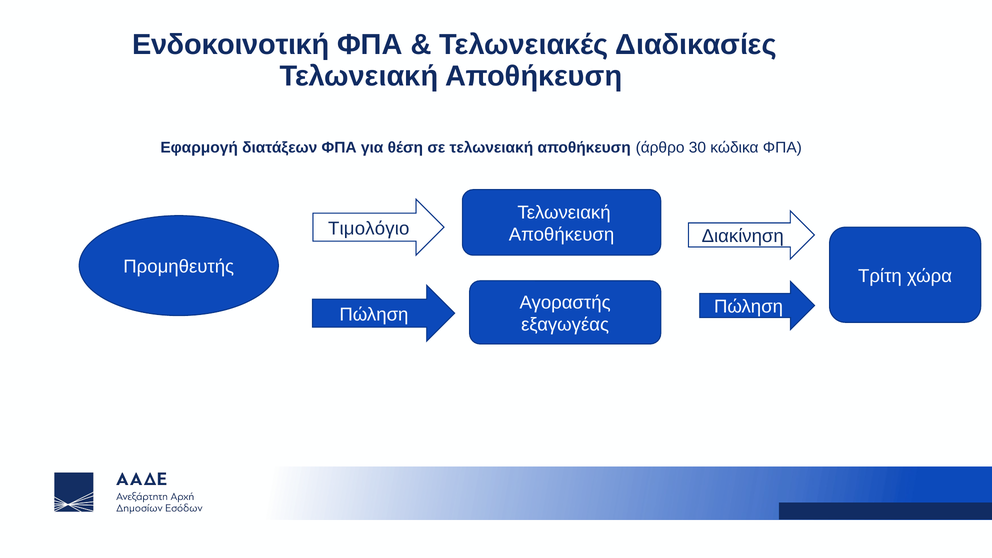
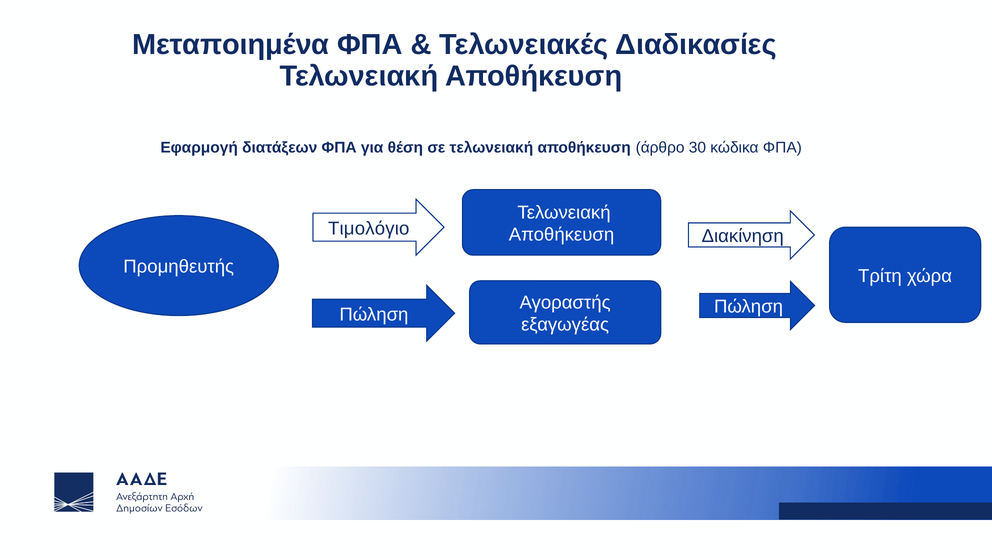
Ενδοκοινοτική: Ενδοκοινοτική -> Μεταποιημένα
